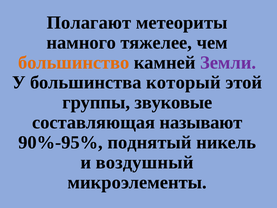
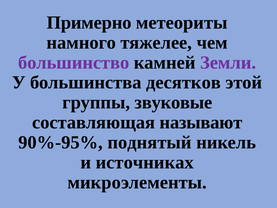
Полагают: Полагают -> Примерно
большинство colour: orange -> purple
который: который -> десятков
воздушный: воздушный -> источниках
